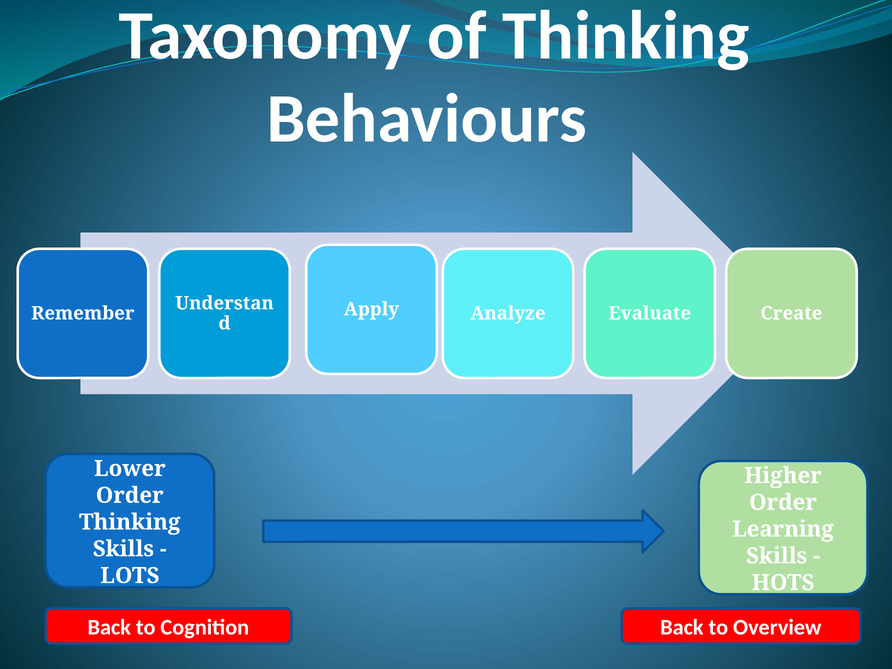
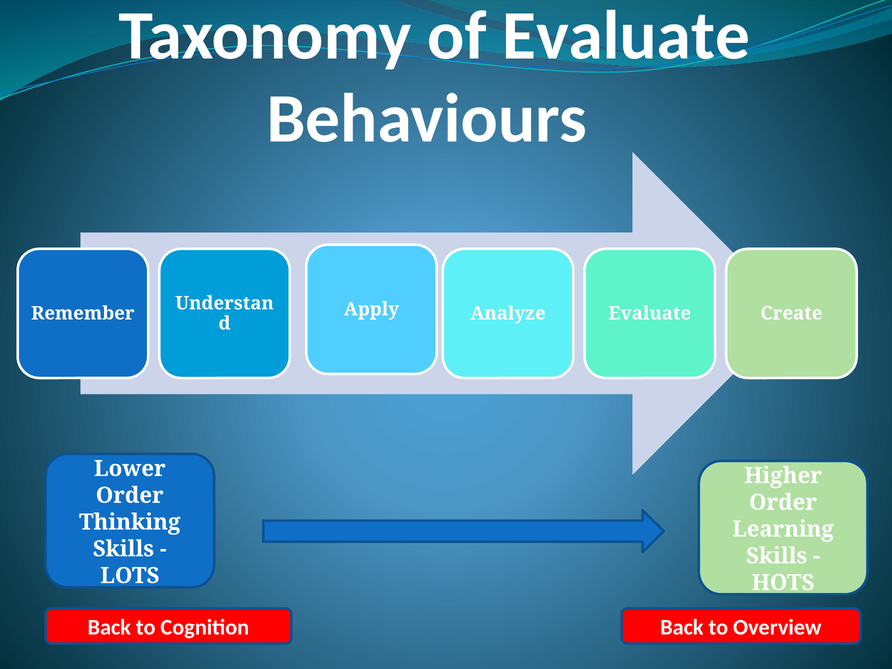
of Thinking: Thinking -> Evaluate
